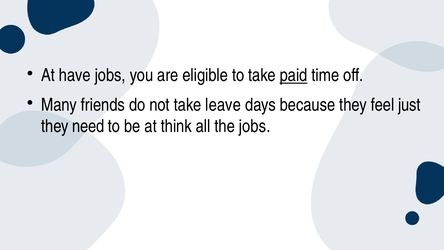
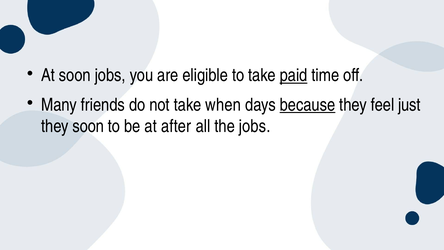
At have: have -> soon
leave: leave -> when
because underline: none -> present
they need: need -> soon
think: think -> after
